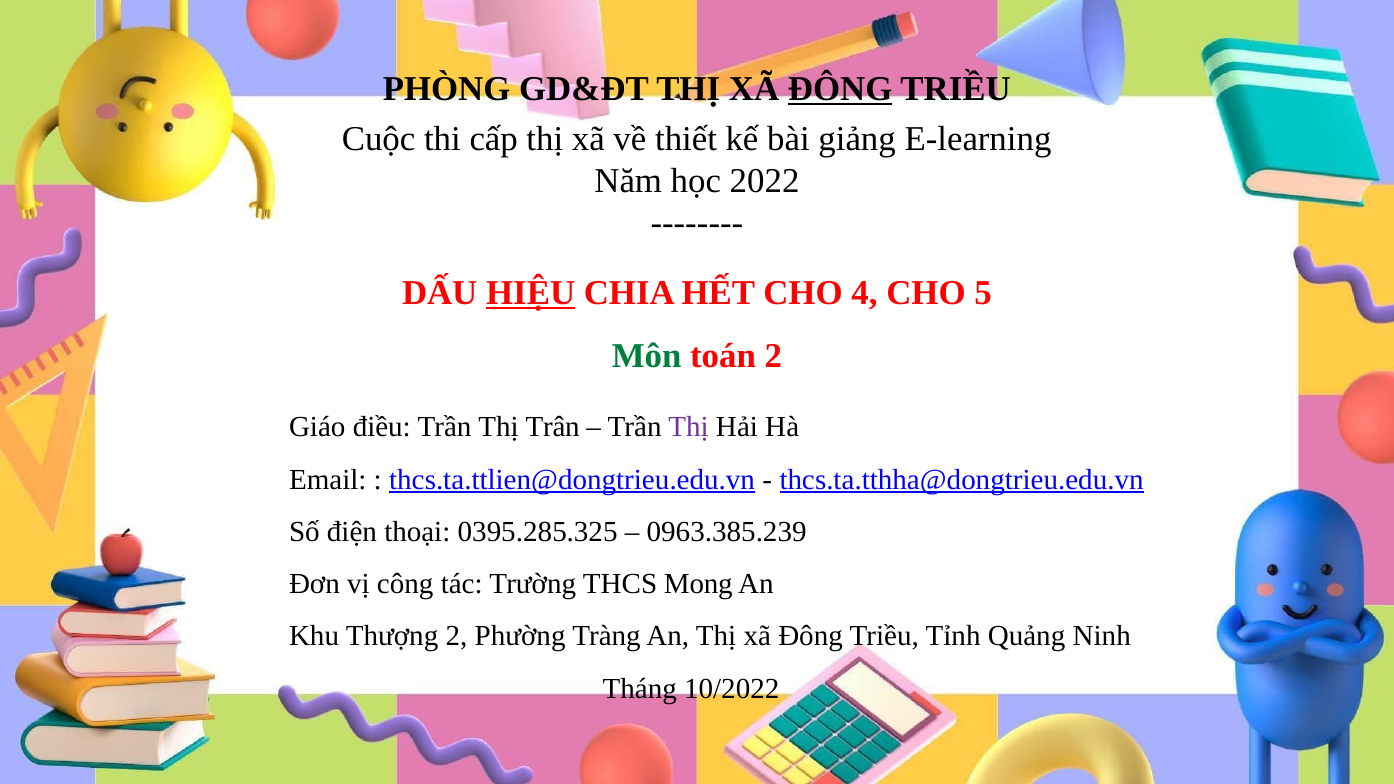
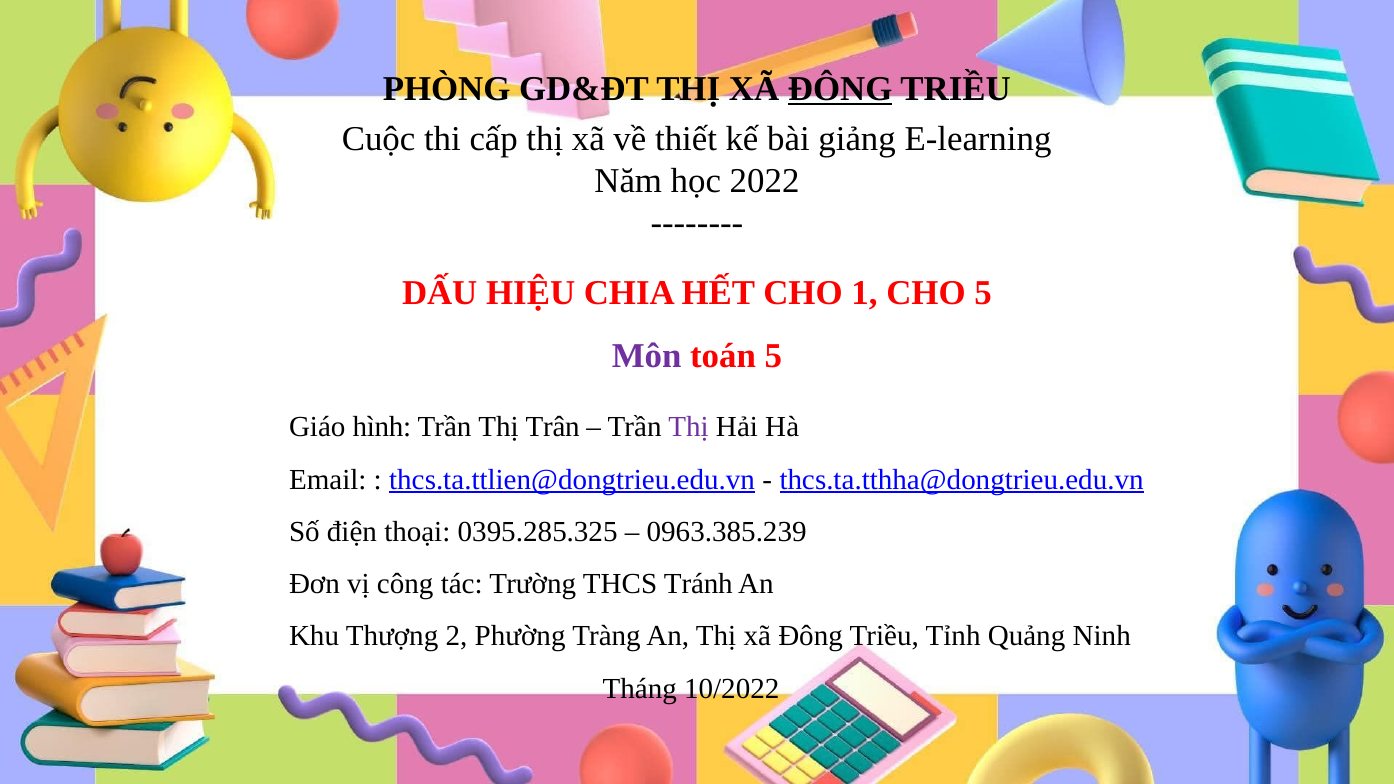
HIỆU underline: present -> none
4: 4 -> 1
Môn colour: green -> purple
toán 2: 2 -> 5
điều: điều -> hình
Mong: Mong -> Tránh
